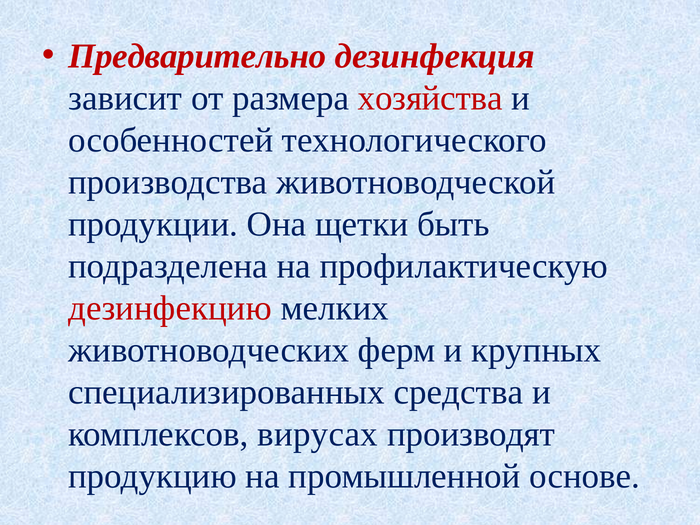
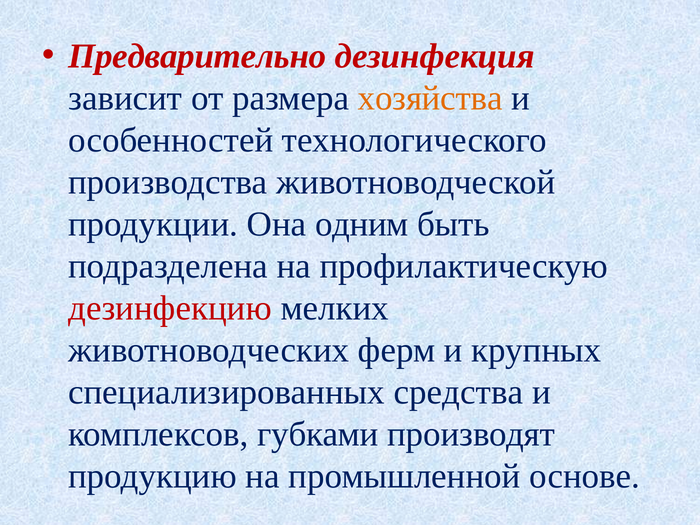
хозяйства colour: red -> orange
щетки: щетки -> одним
вирусах: вирусах -> губками
